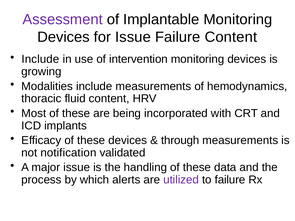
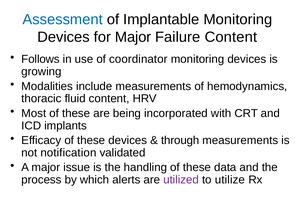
Assessment colour: purple -> blue
for Issue: Issue -> Major
Include at (40, 59): Include -> Follows
intervention: intervention -> coordinator
to failure: failure -> utilize
